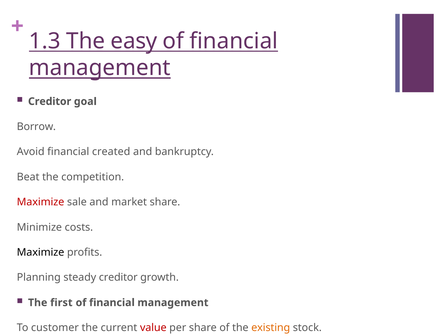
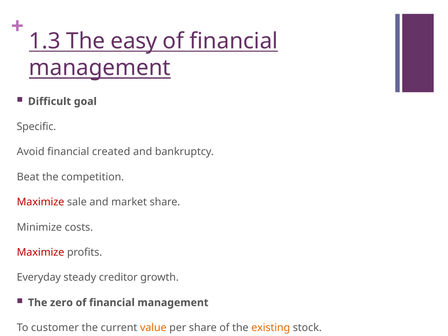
Creditor at (50, 101): Creditor -> Difficult
Borrow: Borrow -> Specific
Maximize at (41, 252) colour: black -> red
Planning: Planning -> Everyday
first: first -> zero
value colour: red -> orange
